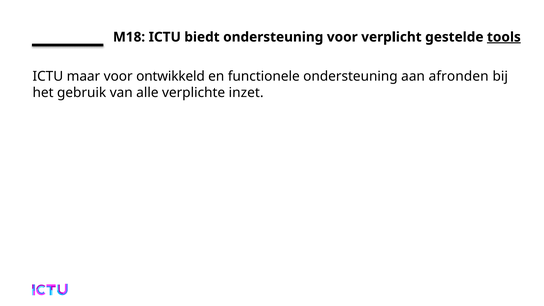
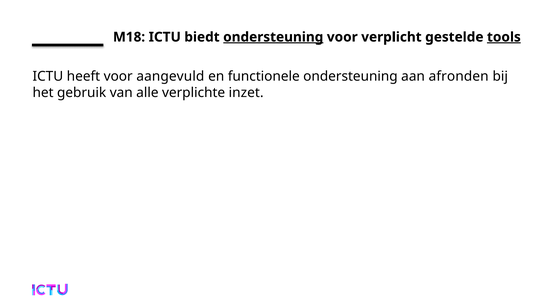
ondersteuning at (273, 37) underline: none -> present
maar: maar -> heeft
ontwikkeld: ontwikkeld -> aangevuld
